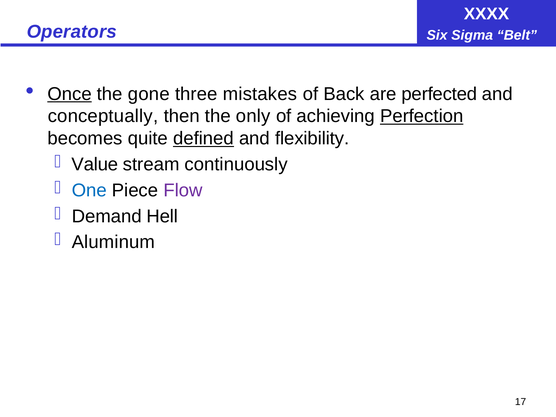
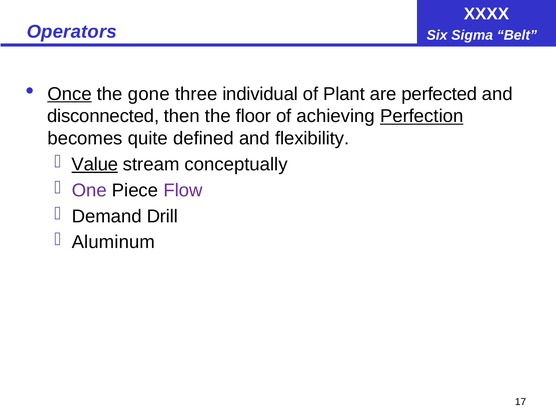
mistakes: mistakes -> individual
Back: Back -> Plant
conceptually: conceptually -> disconnected
only: only -> floor
defined underline: present -> none
Value underline: none -> present
continuously: continuously -> conceptually
One colour: blue -> purple
Hell: Hell -> Drill
